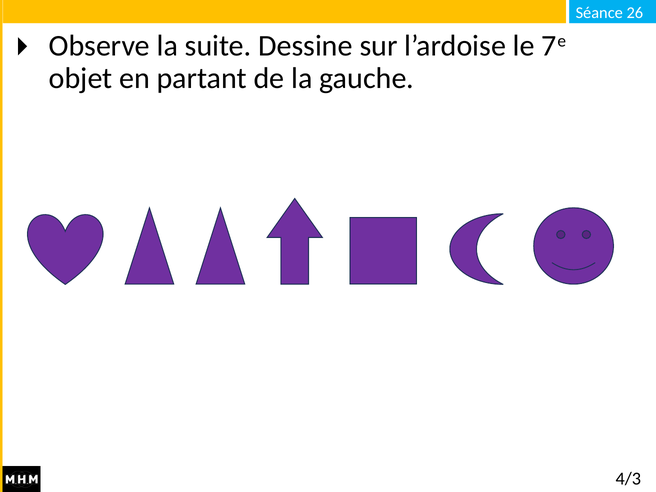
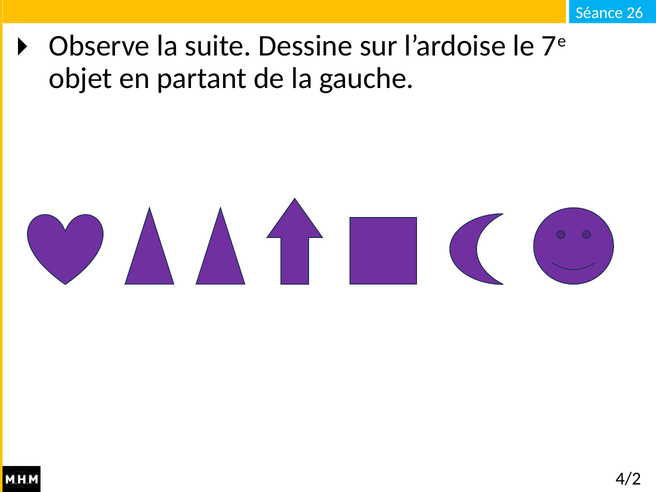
4/3: 4/3 -> 4/2
